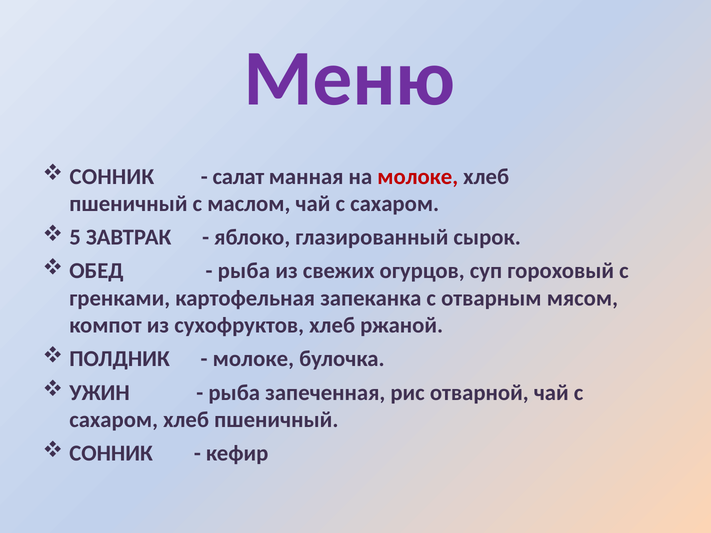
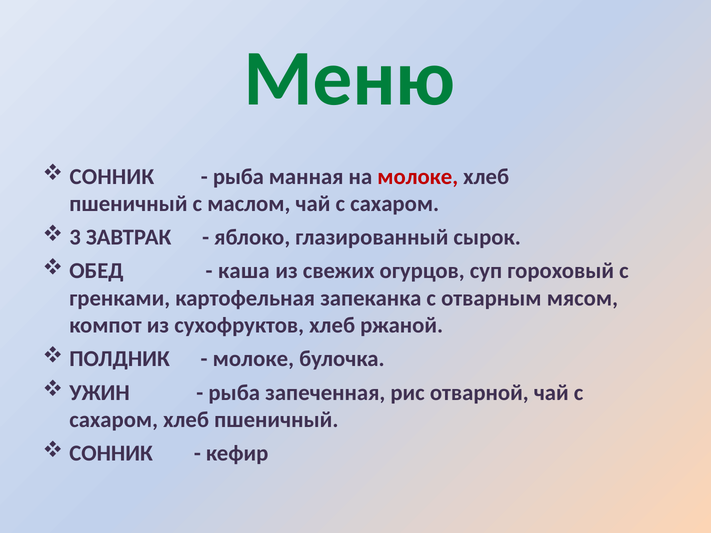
Меню colour: purple -> green
салат at (238, 177): салат -> рыба
5: 5 -> 3
рыба at (244, 271): рыба -> каша
